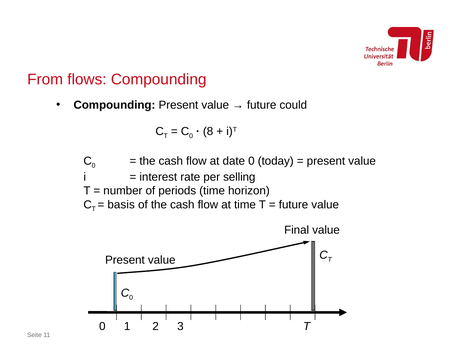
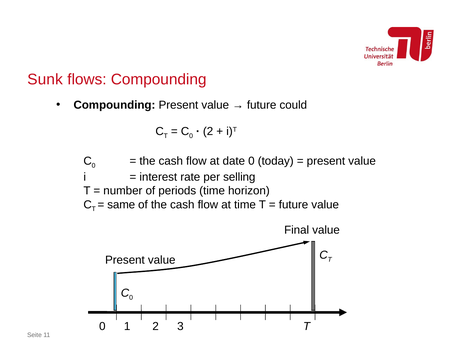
From: From -> Sunk
8 at (208, 131): 8 -> 2
basis: basis -> same
